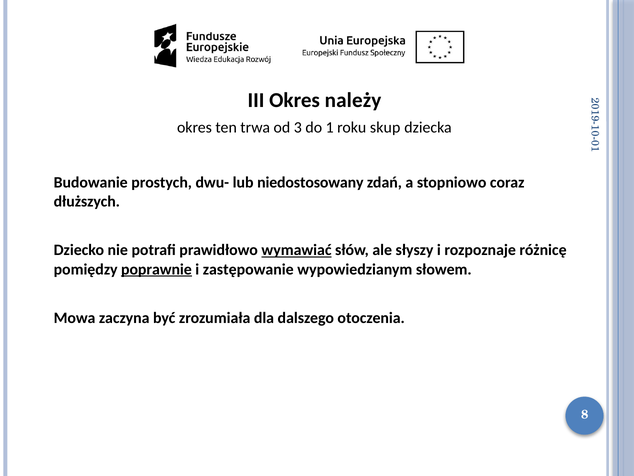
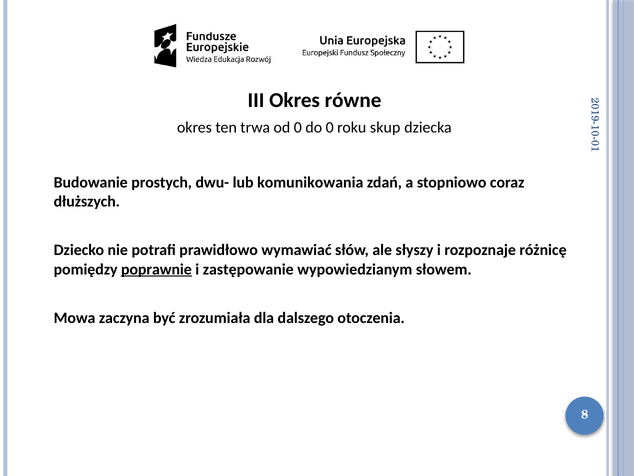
należy: należy -> równe
od 3: 3 -> 0
do 1: 1 -> 0
niedostosowany: niedostosowany -> komunikowania
wymawiać underline: present -> none
